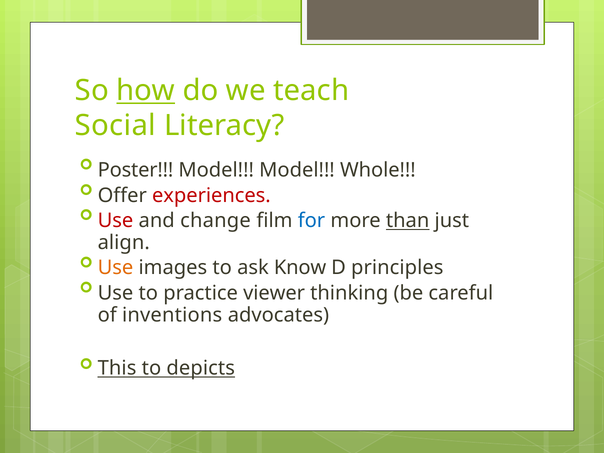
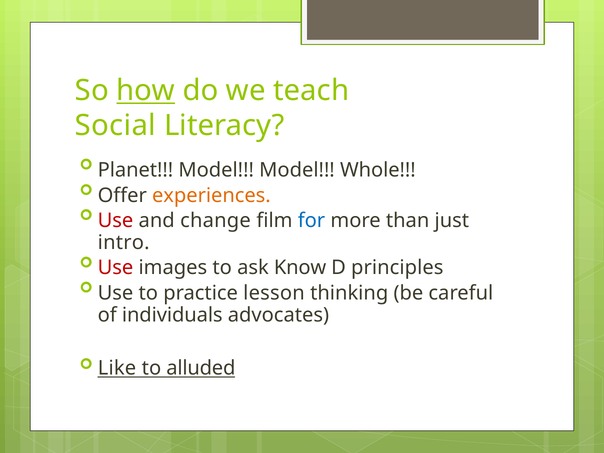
Poster: Poster -> Planet
experiences colour: red -> orange
than underline: present -> none
align: align -> intro
Use at (115, 268) colour: orange -> red
viewer: viewer -> lesson
inventions: inventions -> individuals
This: This -> Like
depicts: depicts -> alluded
